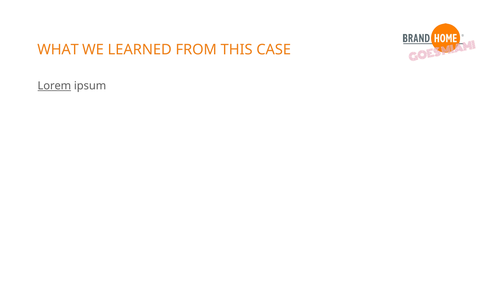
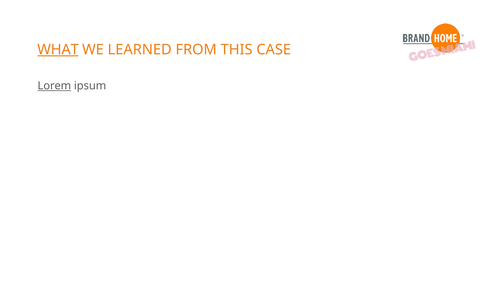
WHAT underline: none -> present
